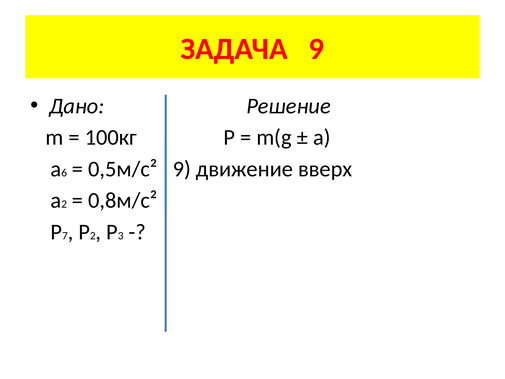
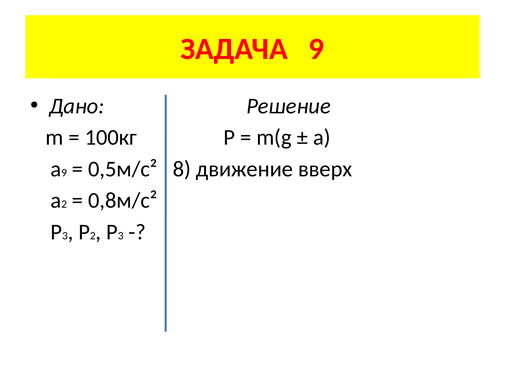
a 6: 6 -> 9
0,5м/с² 9: 9 -> 8
7 at (65, 235): 7 -> 3
